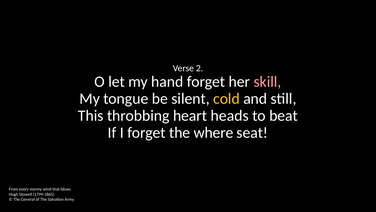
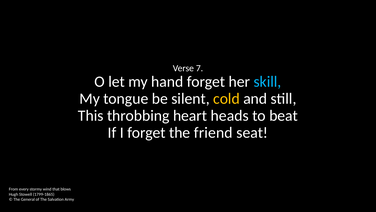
2: 2 -> 7
skill colour: pink -> light blue
where: where -> friend
